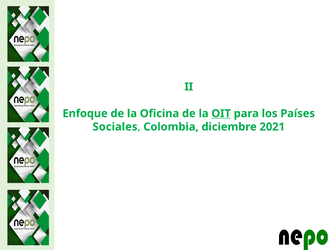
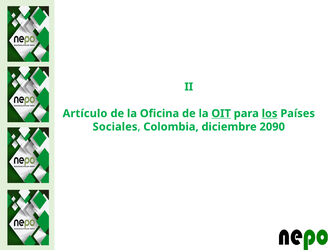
Enfoque: Enfoque -> Artículo
los underline: none -> present
2021: 2021 -> 2090
